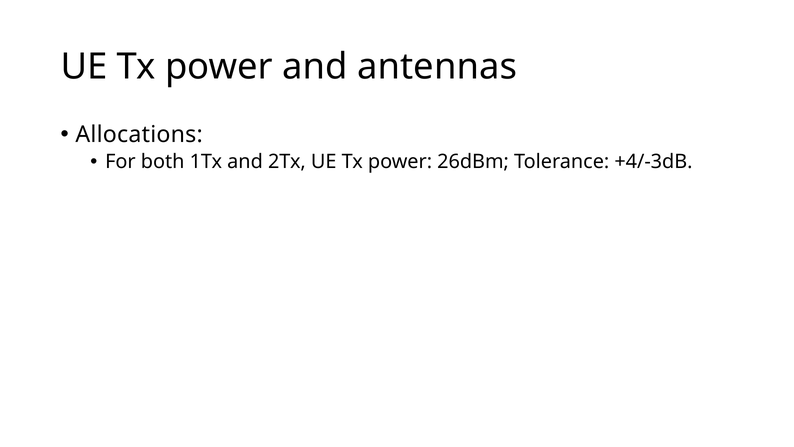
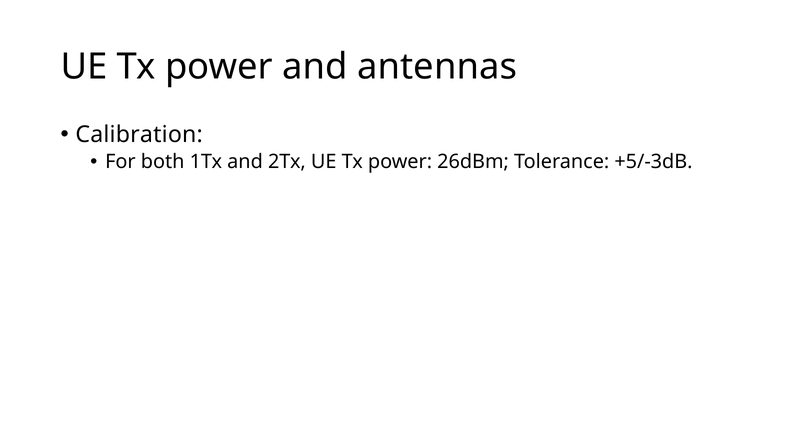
Allocations: Allocations -> Calibration
+4/-3dB: +4/-3dB -> +5/-3dB
